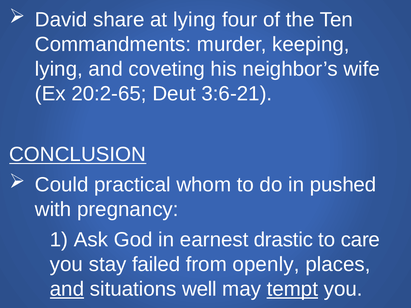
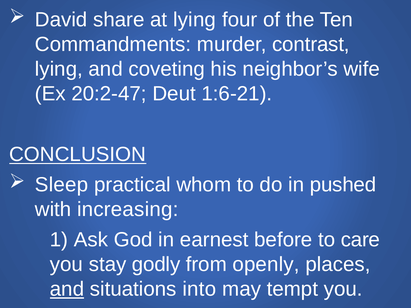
keeping: keeping -> contrast
20:2-65: 20:2-65 -> 20:2-47
3:6-21: 3:6-21 -> 1:6-21
Could: Could -> Sleep
pregnancy: pregnancy -> increasing
drastic: drastic -> before
failed: failed -> godly
well: well -> into
tempt underline: present -> none
